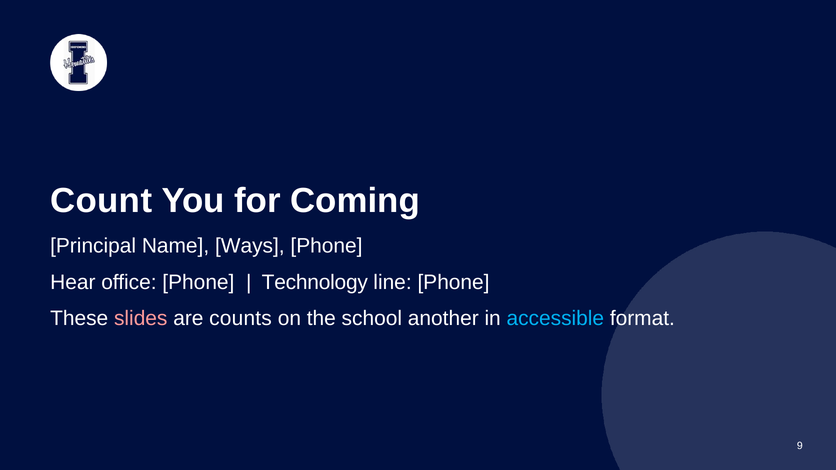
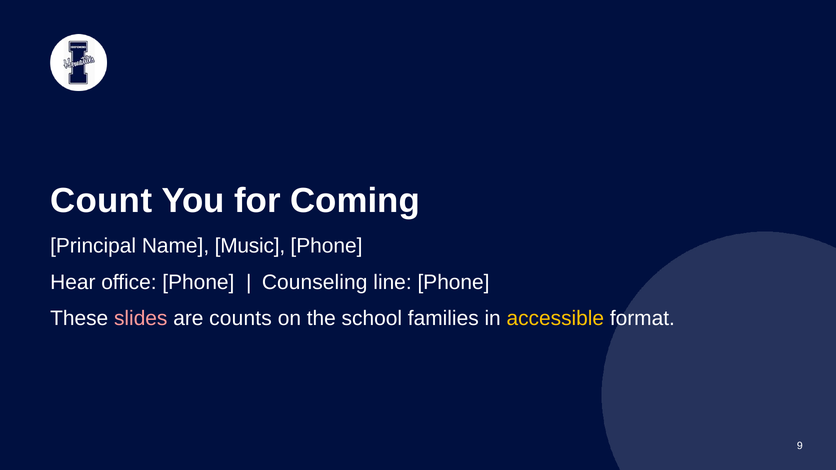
Ways: Ways -> Music
Technology: Technology -> Counseling
another: another -> families
accessible colour: light blue -> yellow
